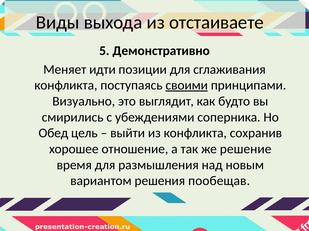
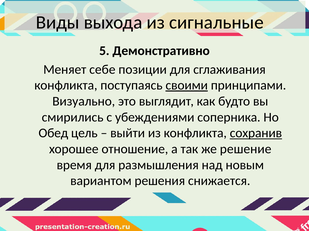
отстаиваете: отстаиваете -> сигнальные
идти: идти -> себе
сохранив underline: none -> present
пообещав: пообещав -> снижается
